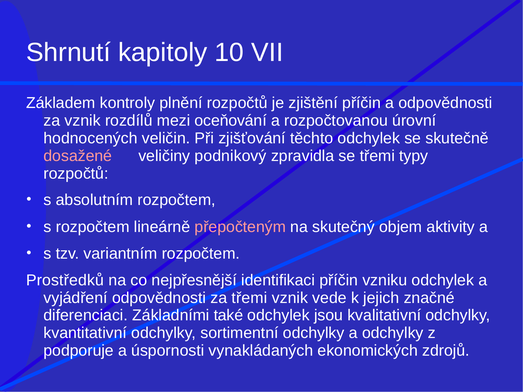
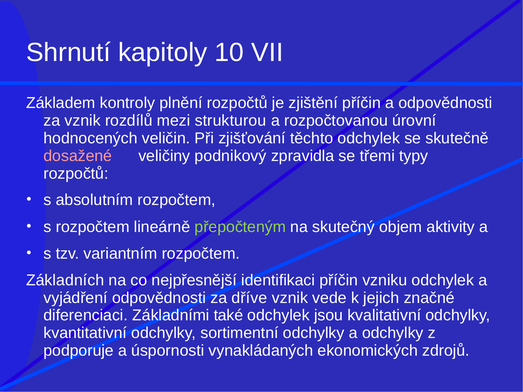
oceňování: oceňování -> strukturou
přepočteným colour: pink -> light green
Prostředků: Prostředků -> Základních
za třemi: třemi -> dříve
